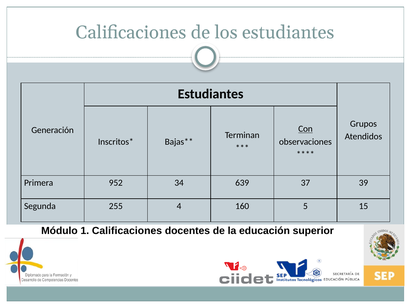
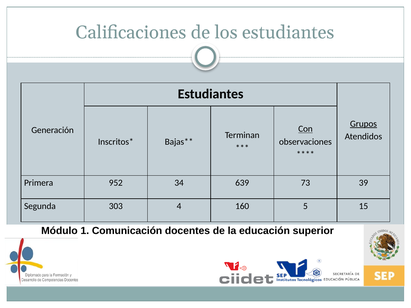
Grupos underline: none -> present
37: 37 -> 73
255: 255 -> 303
1 Calificaciones: Calificaciones -> Comunicación
